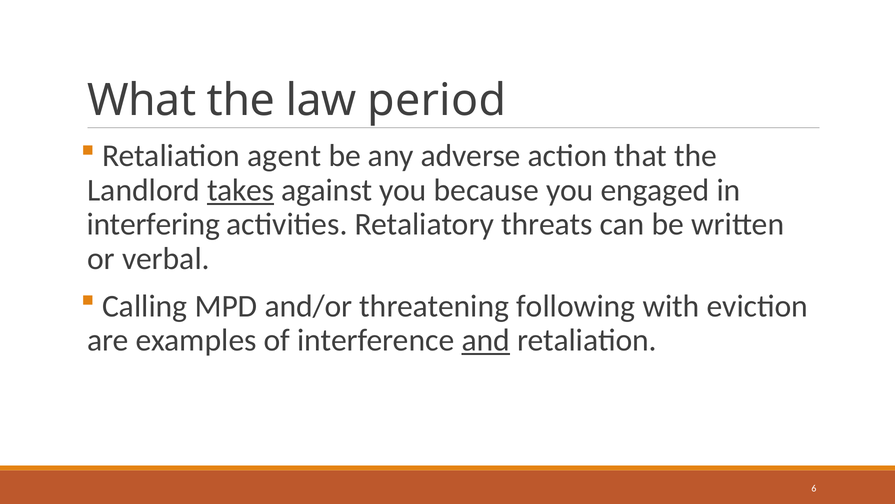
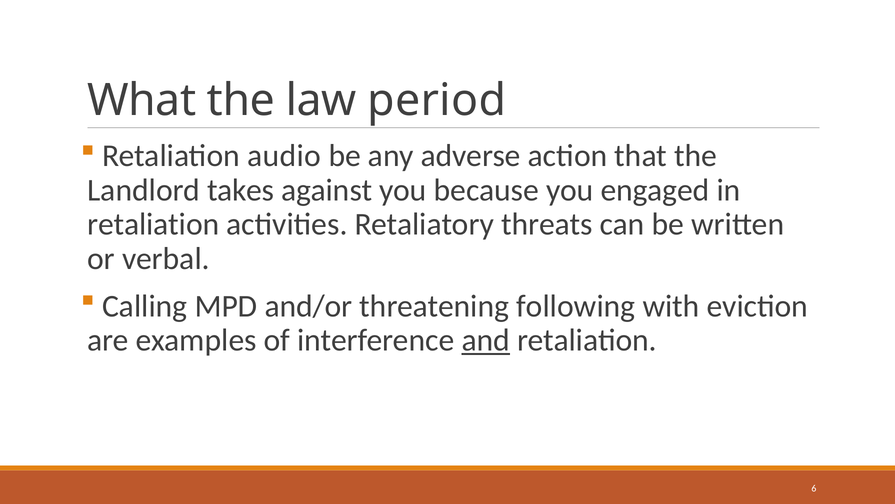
agent: agent -> audio
takes underline: present -> none
interfering at (153, 224): interfering -> retaliation
